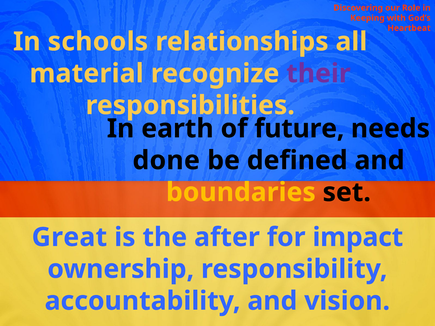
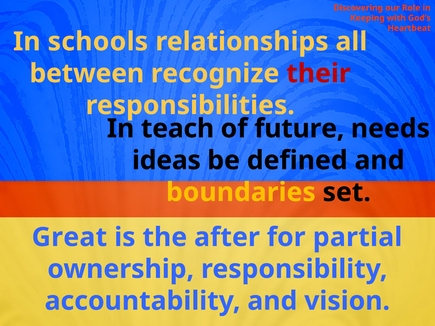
material: material -> between
their colour: purple -> red
earth: earth -> teach
done: done -> ideas
impact: impact -> partial
